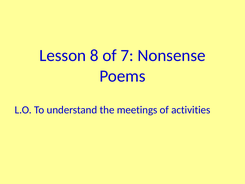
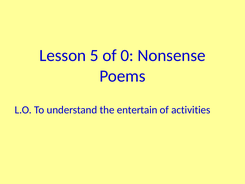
8: 8 -> 5
7: 7 -> 0
meetings: meetings -> entertain
